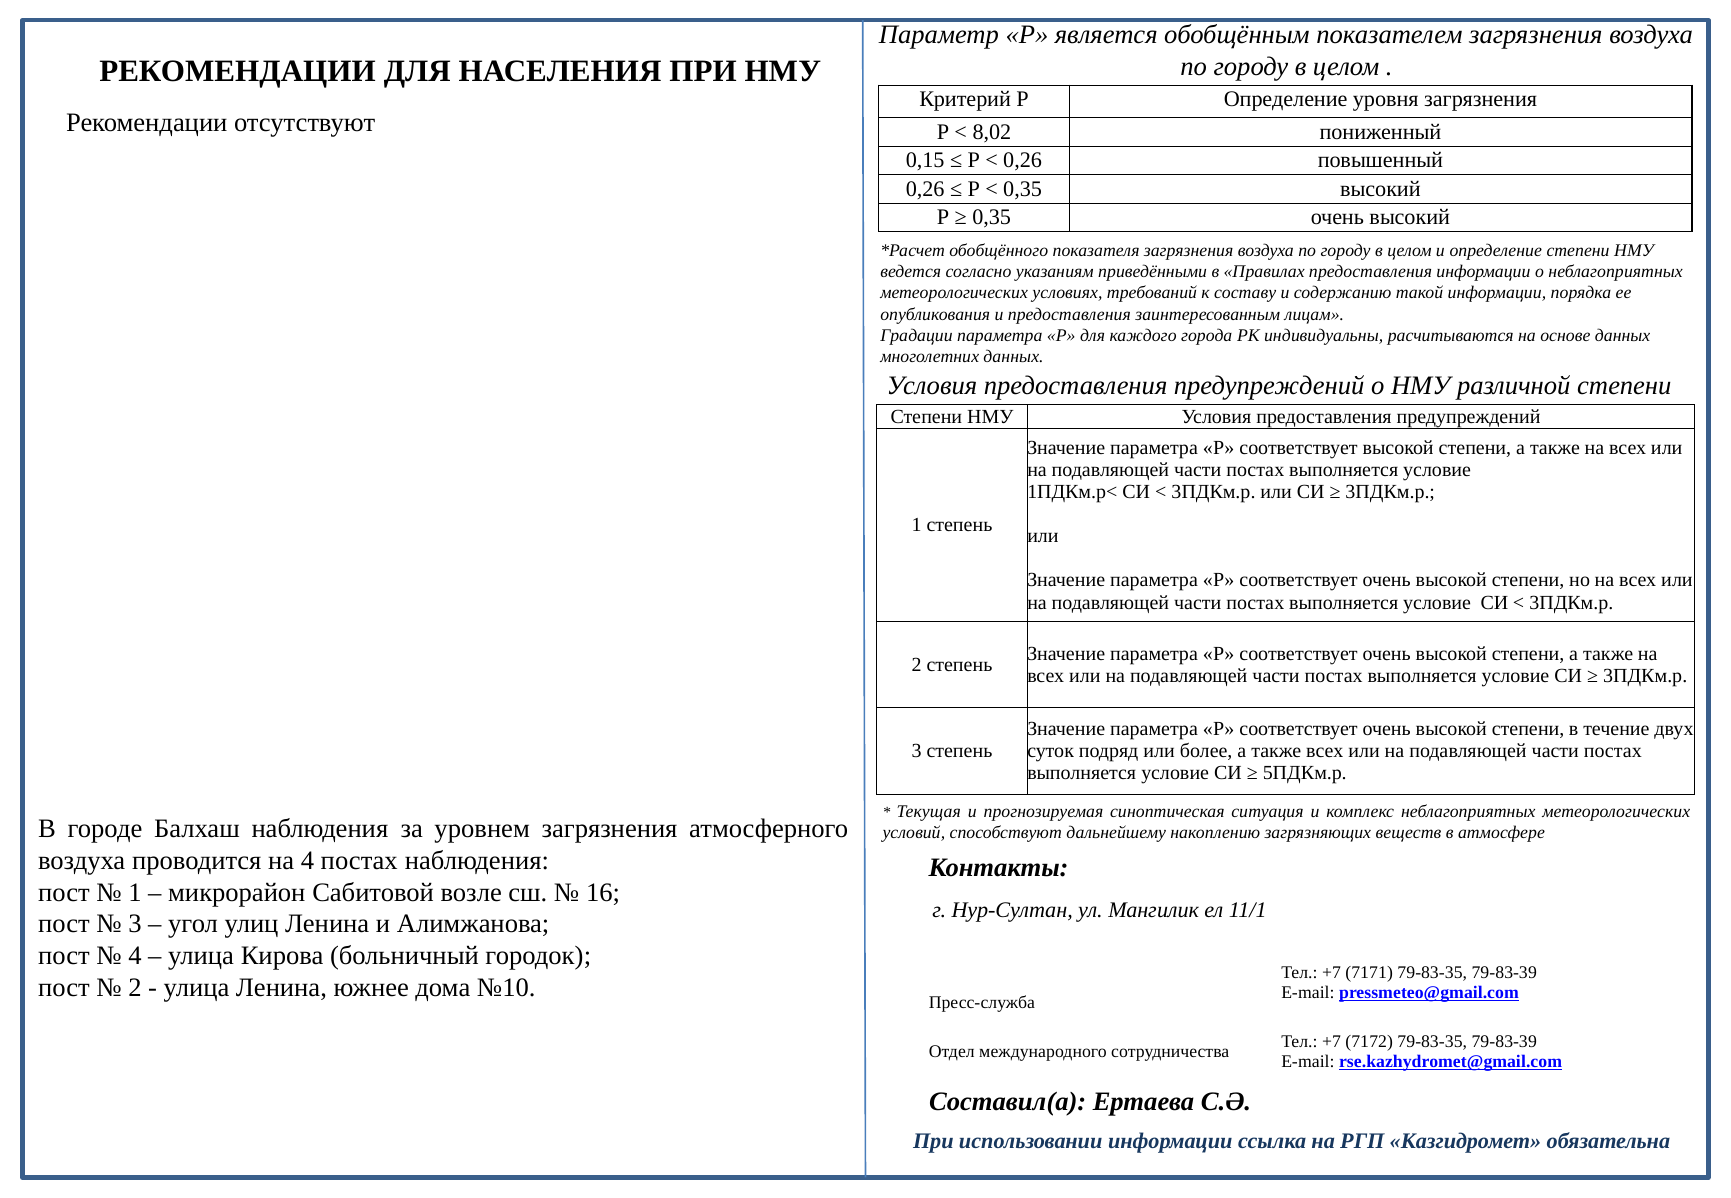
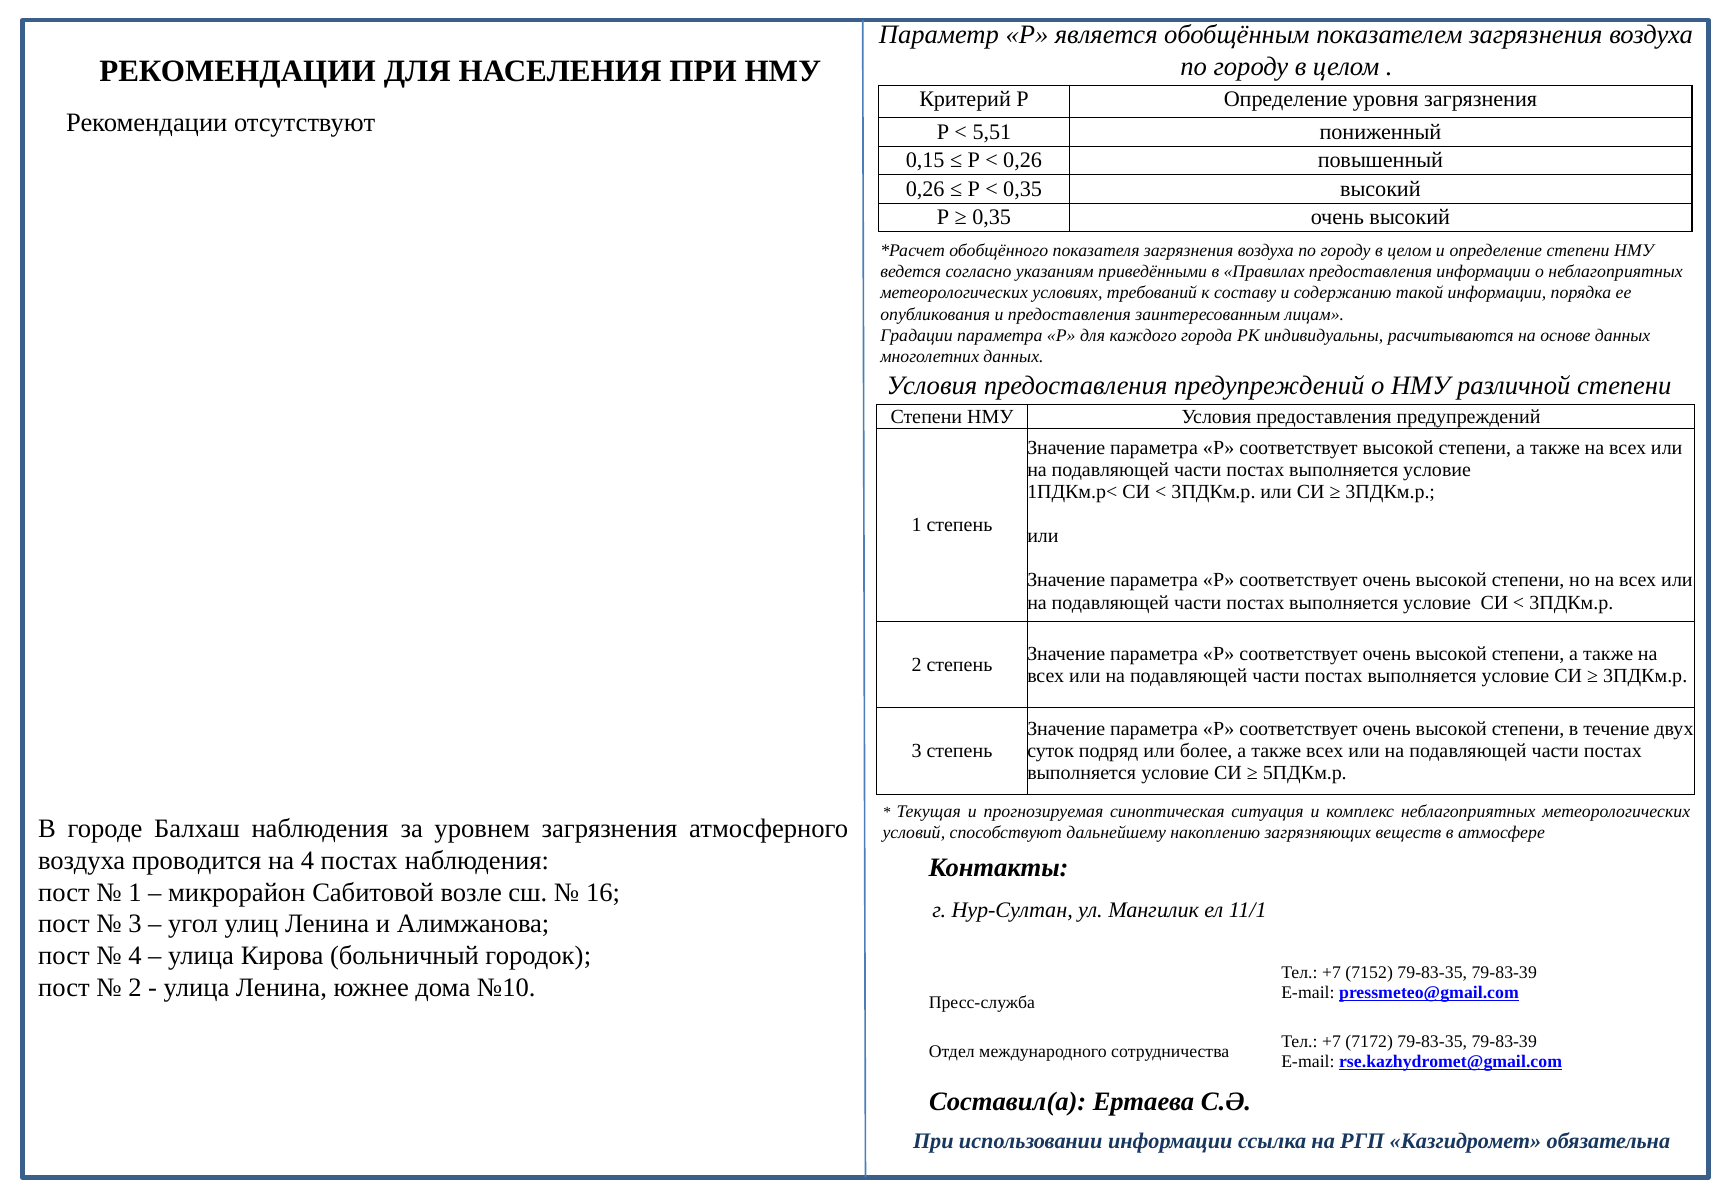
8,02: 8,02 -> 5,51
7171: 7171 -> 7152
